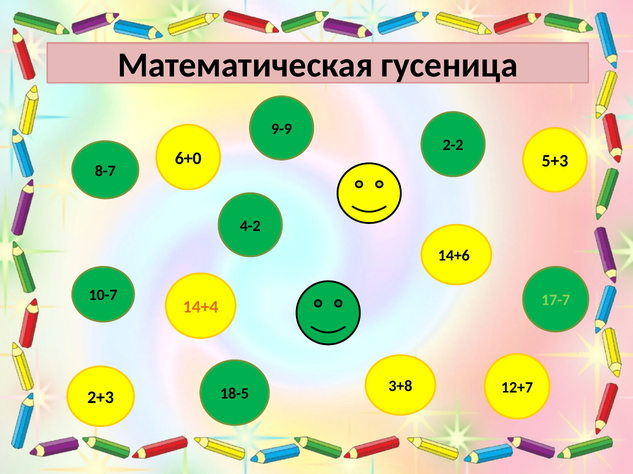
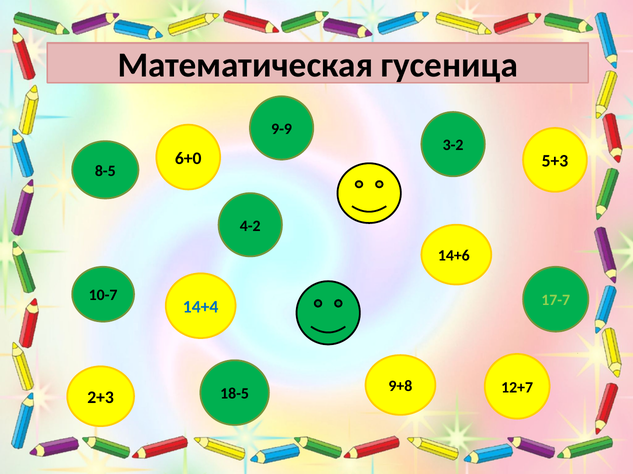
2-2: 2-2 -> 3-2
8-7: 8-7 -> 8-5
14+4 colour: orange -> blue
3+8: 3+8 -> 9+8
